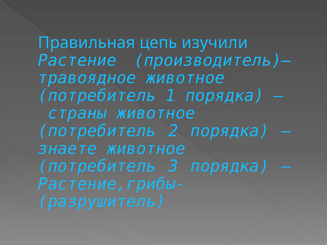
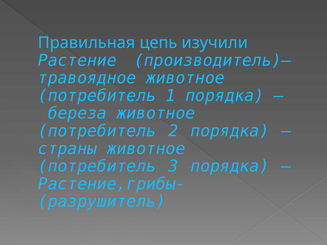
страны: страны -> береза
знаете: знаете -> страны
